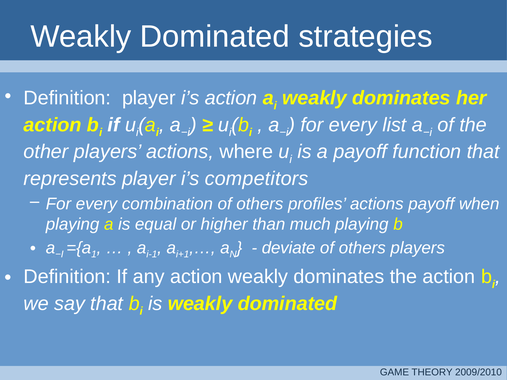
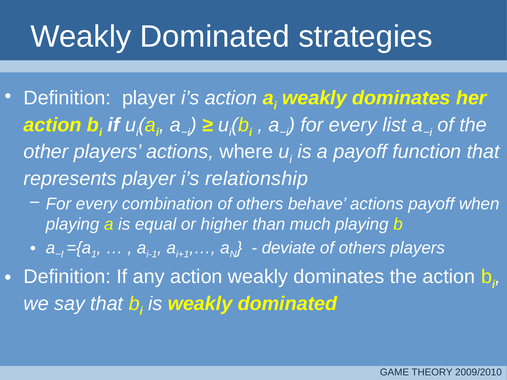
competitors: competitors -> relationship
profiles: profiles -> behave
